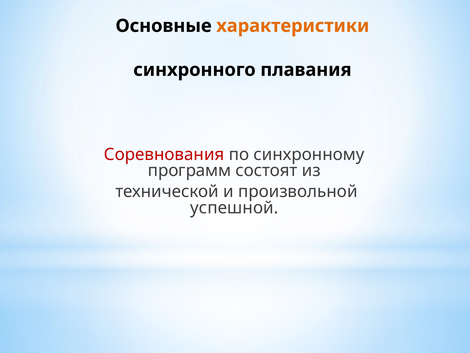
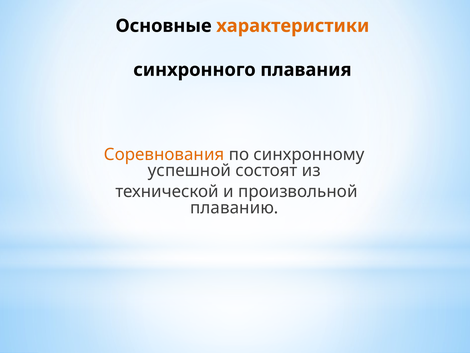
Соревнования colour: red -> orange
программ: программ -> успешной
успешной: успешной -> плаванию
